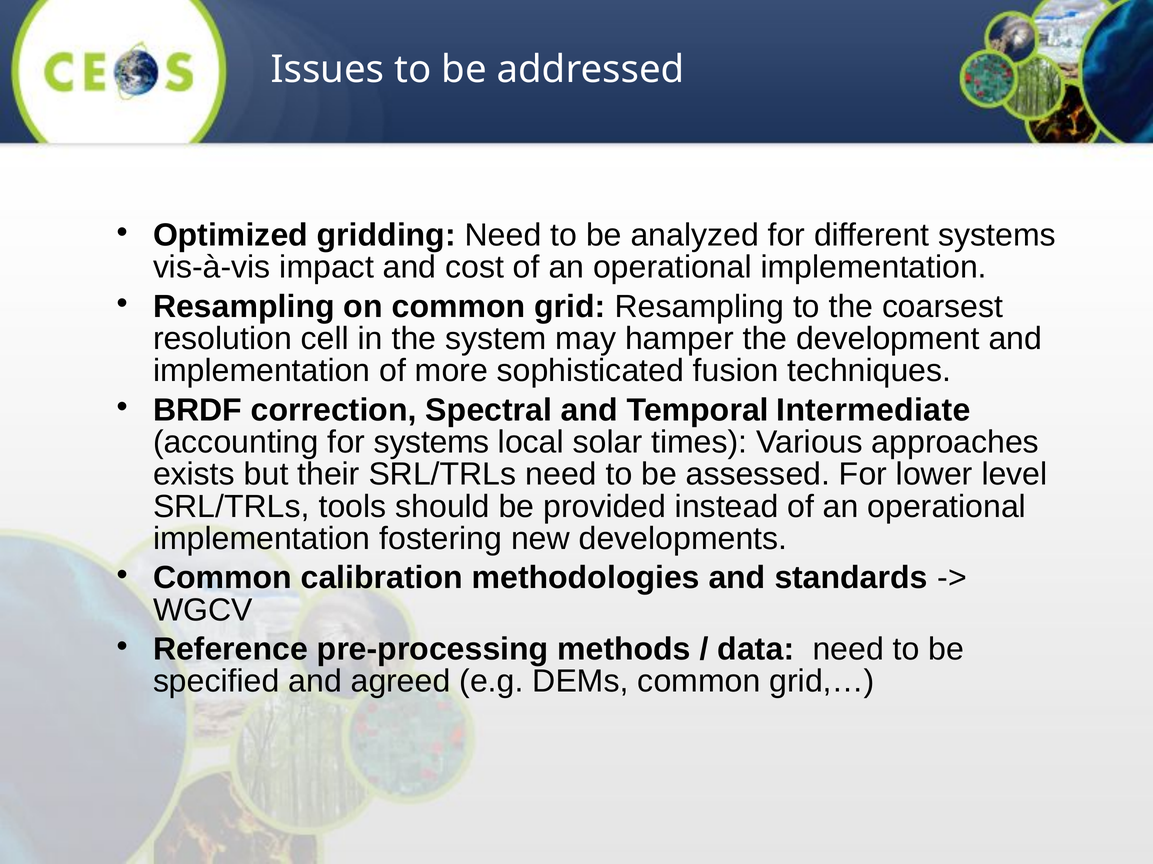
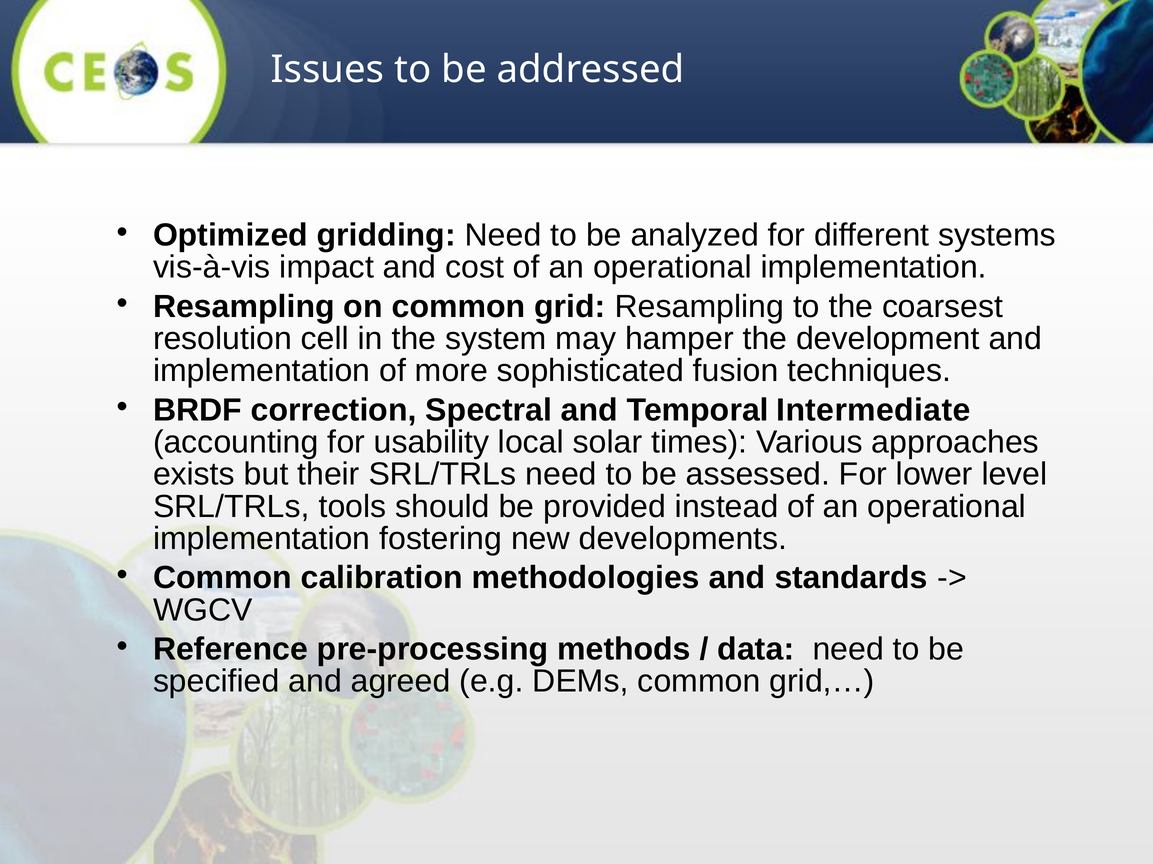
for systems: systems -> usability
